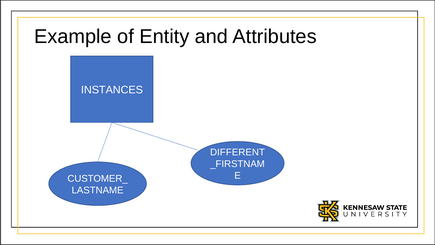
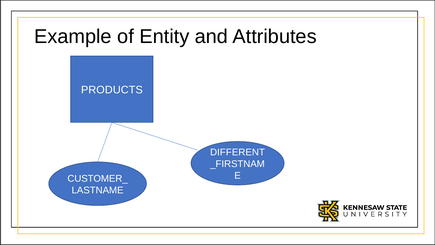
INSTANCES: INSTANCES -> PRODUCTS
